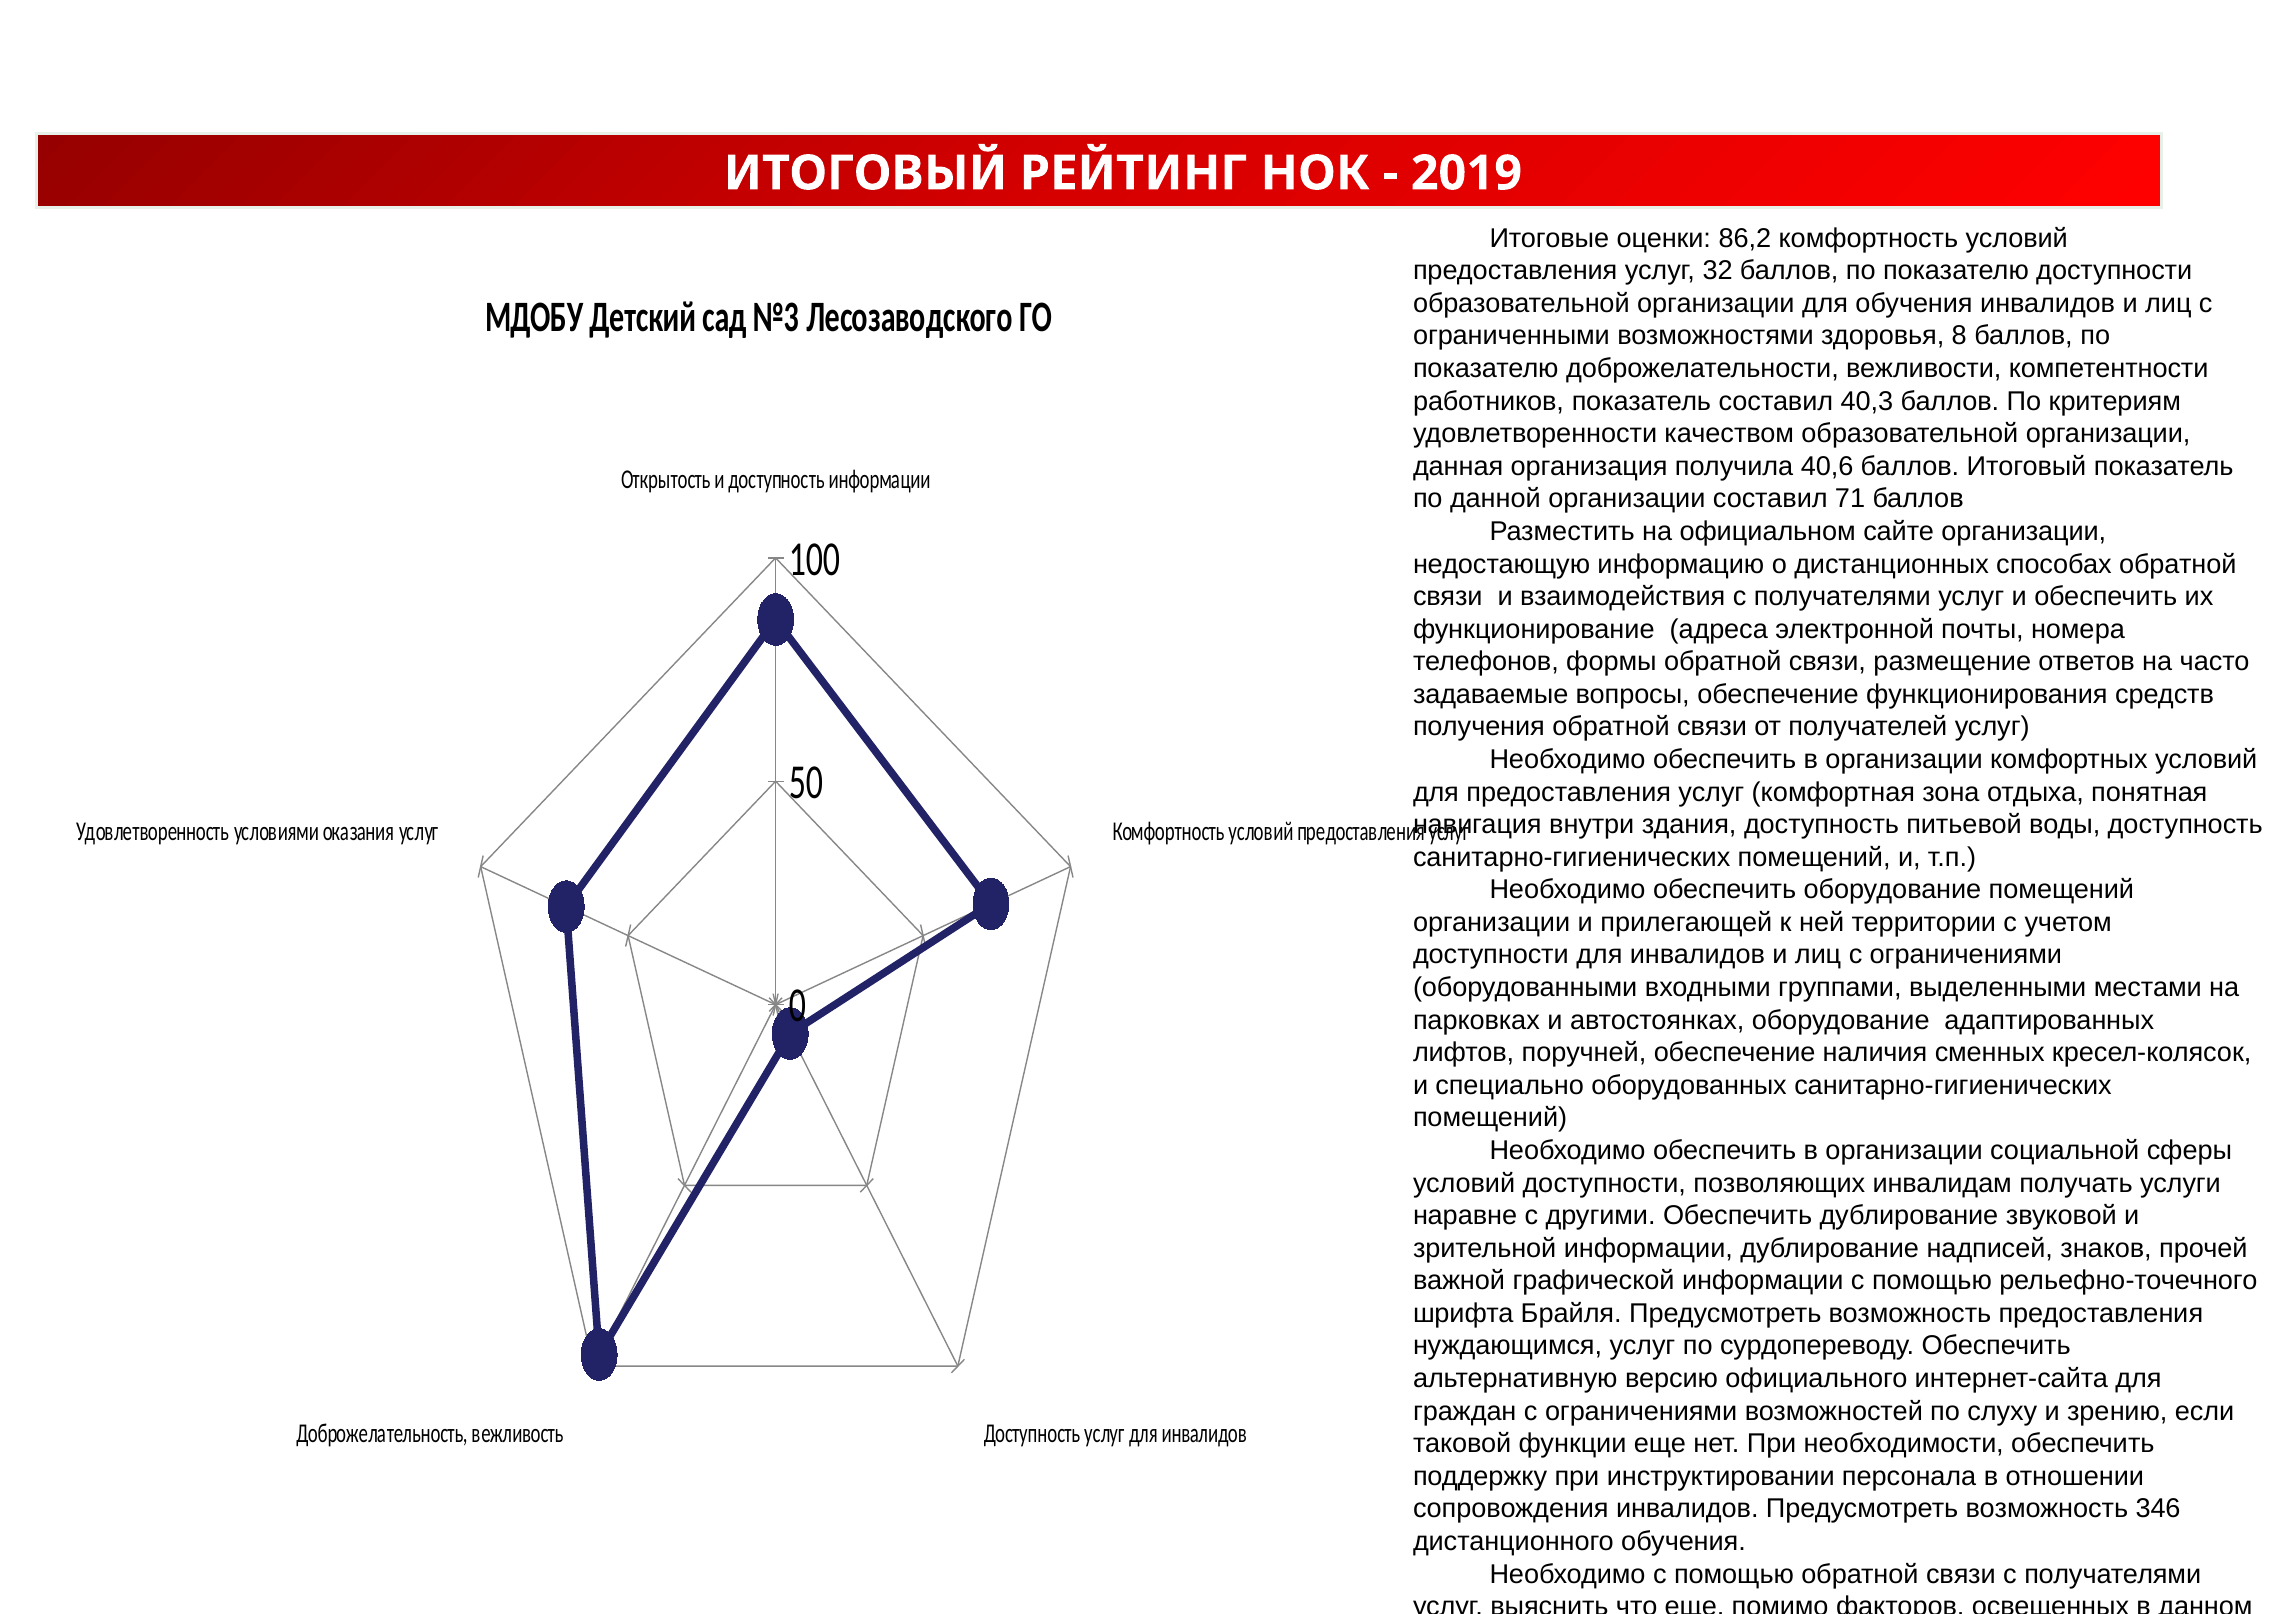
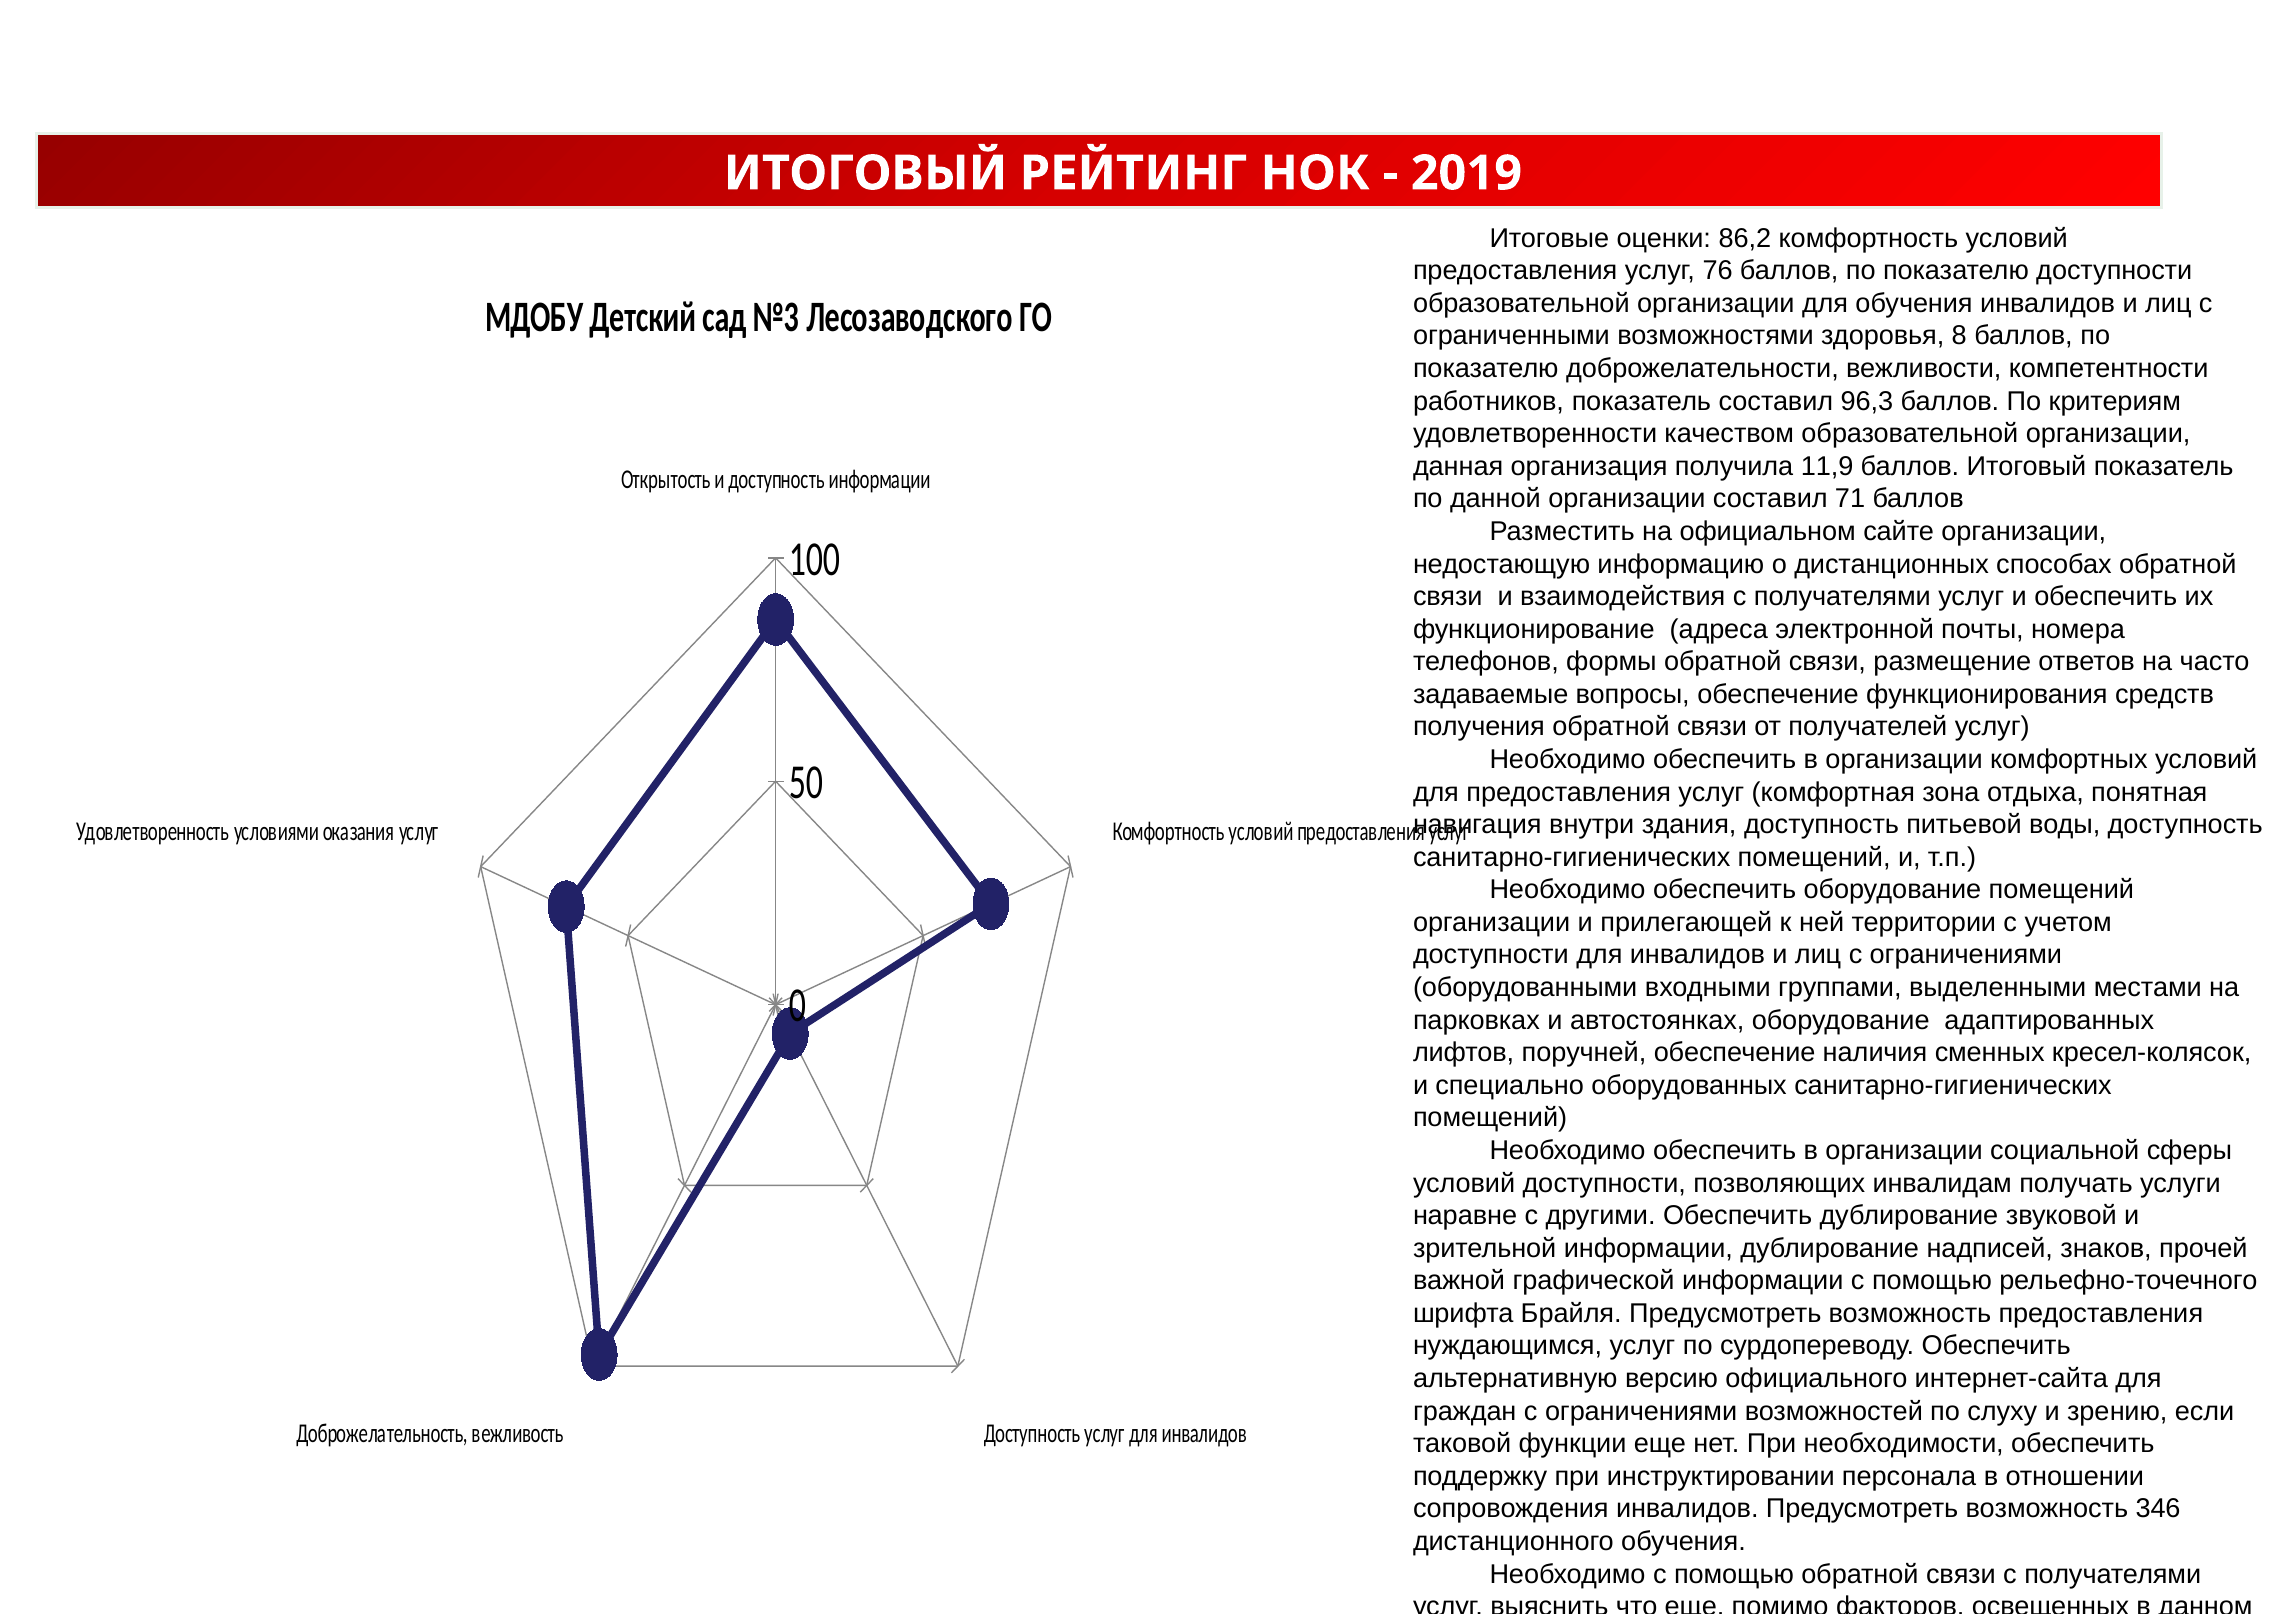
32: 32 -> 76
40,3: 40,3 -> 96,3
40,6: 40,6 -> 11,9
